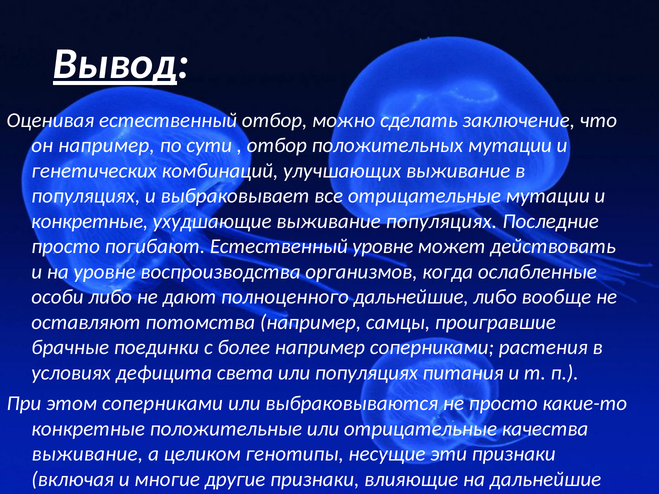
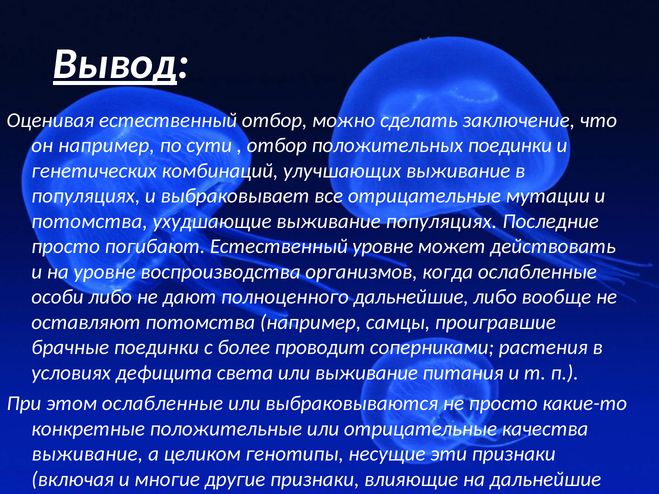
положительных мутации: мутации -> поединки
конкретные at (90, 221): конкретные -> потомства
более например: например -> проводит
или популяциях: популяциях -> выживание
этом соперниками: соперниками -> ослабленные
